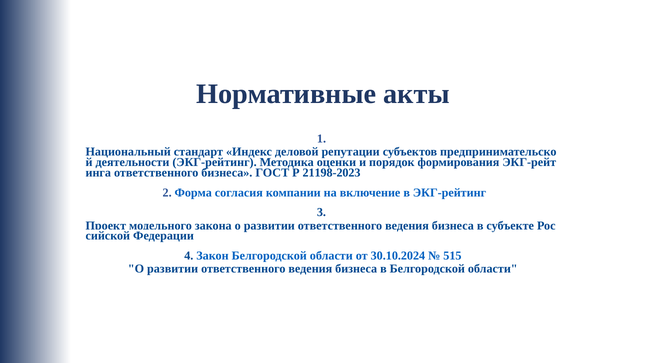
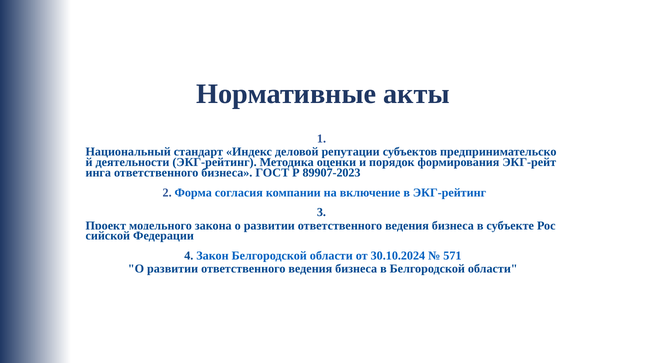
21198-2023: 21198-2023 -> 89907-2023
515: 515 -> 571
